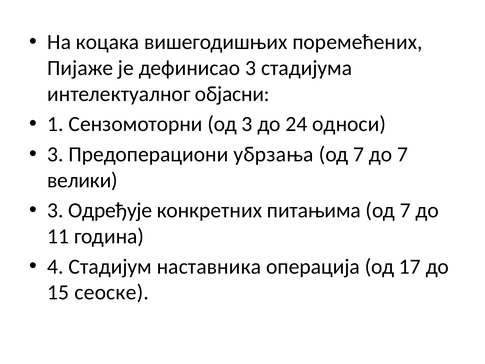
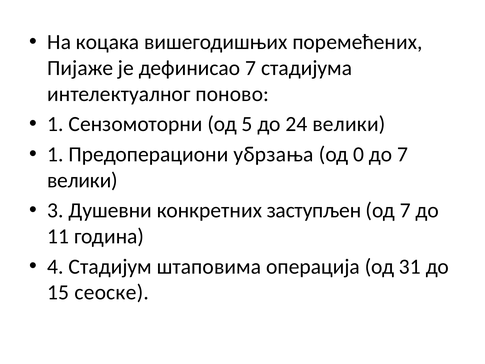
дефинисао 3: 3 -> 7
објасни: објасни -> поново
од 3: 3 -> 5
24 односи: односи -> велики
3 at (55, 154): 3 -> 1
7 at (359, 154): 7 -> 0
Одређује: Одређује -> Душевни
питањима: питањима -> заступљен
наставника: наставника -> штаповима
17: 17 -> 31
